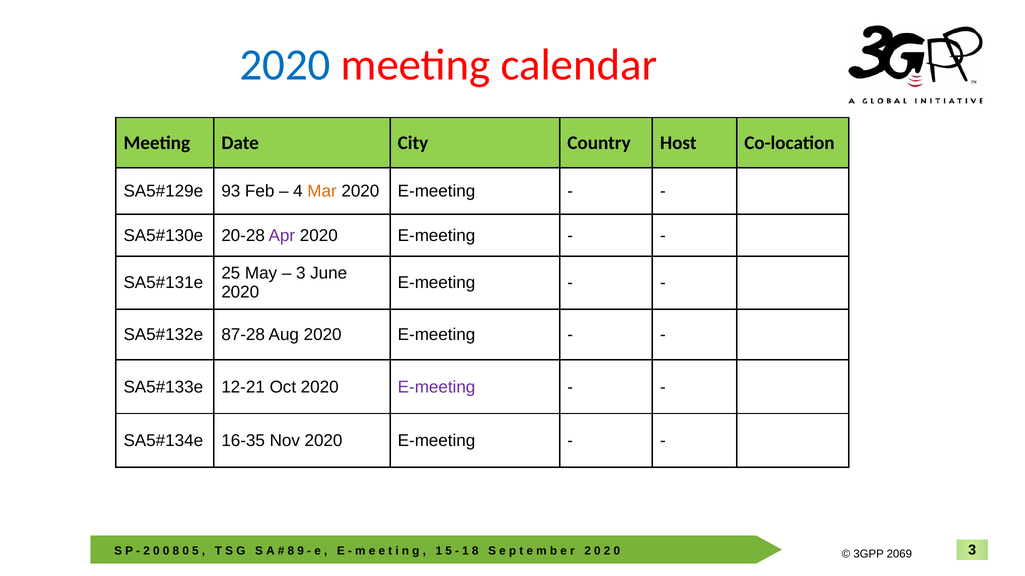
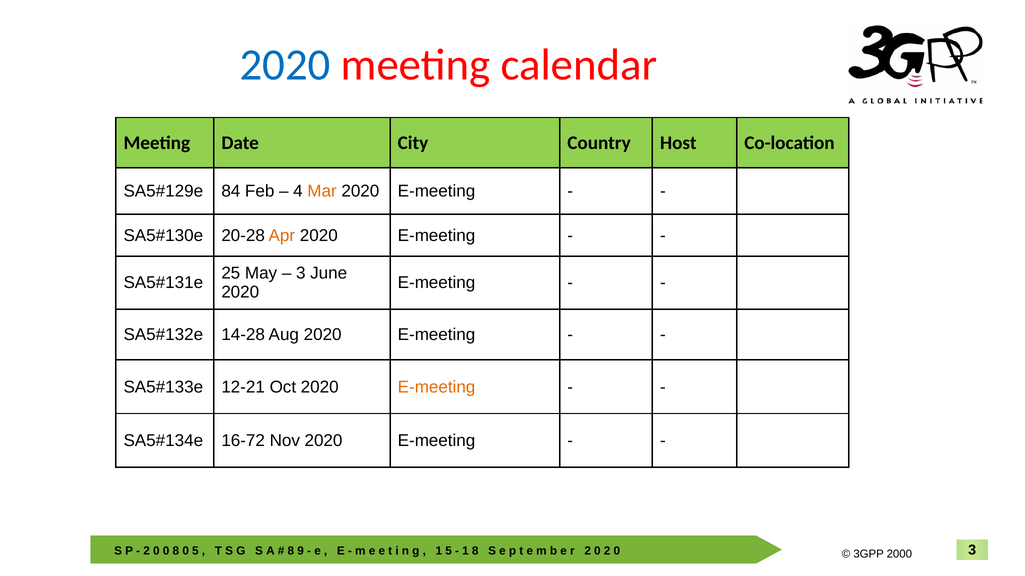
93: 93 -> 84
Apr colour: purple -> orange
87-28: 87-28 -> 14-28
E-meeting at (437, 387) colour: purple -> orange
16-35: 16-35 -> 16-72
2069: 2069 -> 2000
